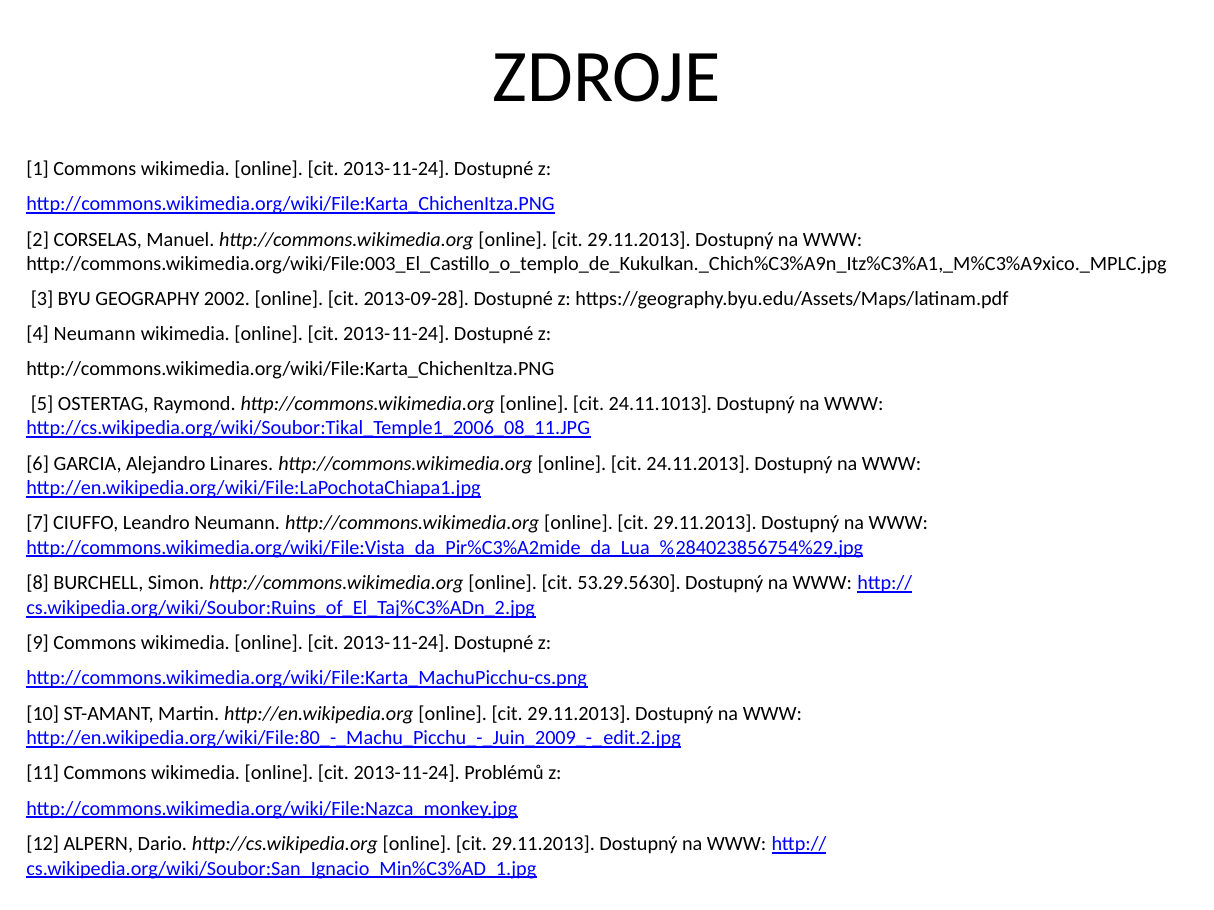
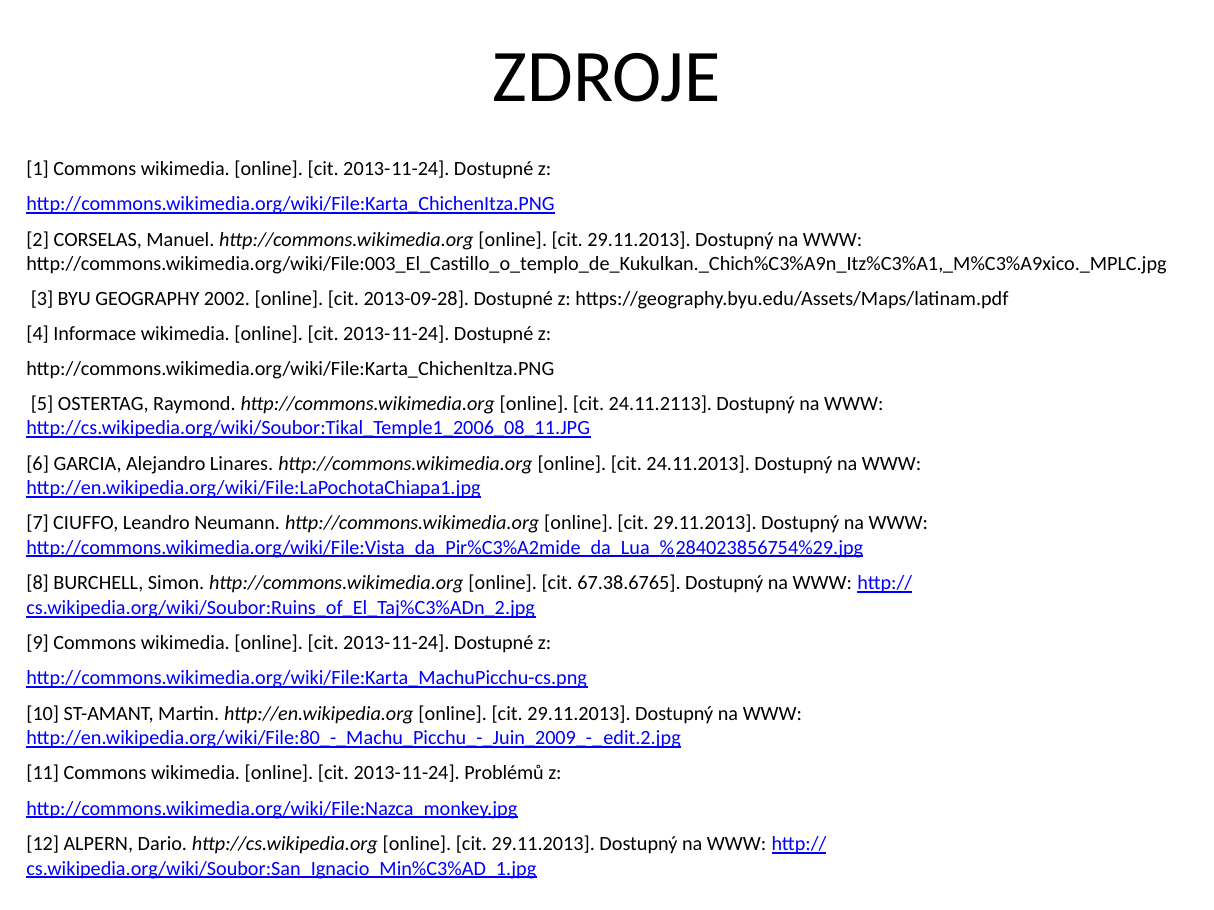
4 Neumann: Neumann -> Informace
24.11.1013: 24.11.1013 -> 24.11.2113
53.29.5630: 53.29.5630 -> 67.38.6765
